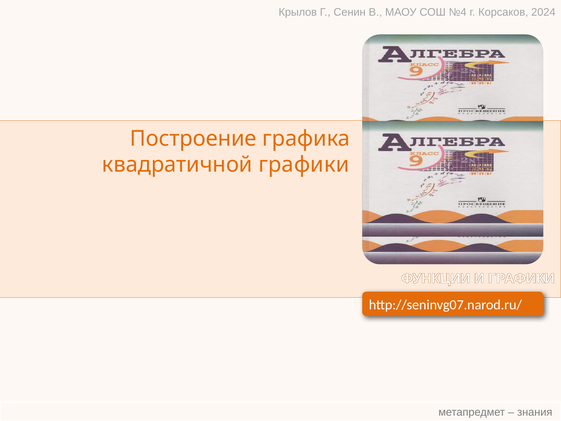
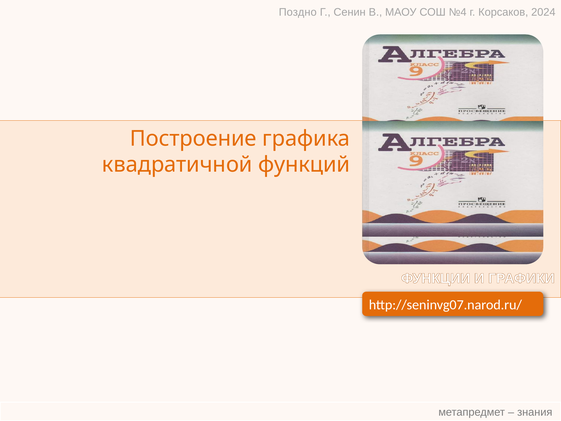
Крылов: Крылов -> Поздно
квадратичной графики: графики -> функций
